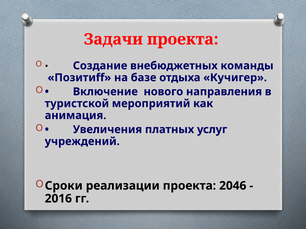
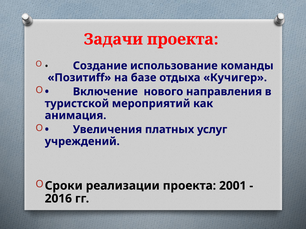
внебюджетных: внебюджетных -> использование
2046: 2046 -> 2001
